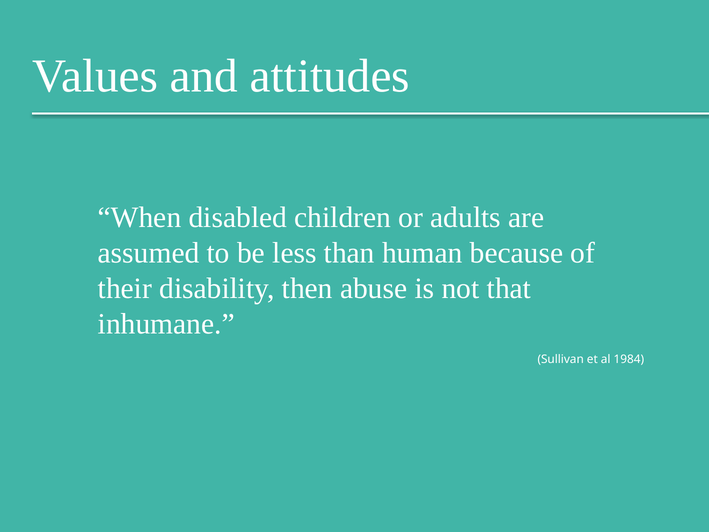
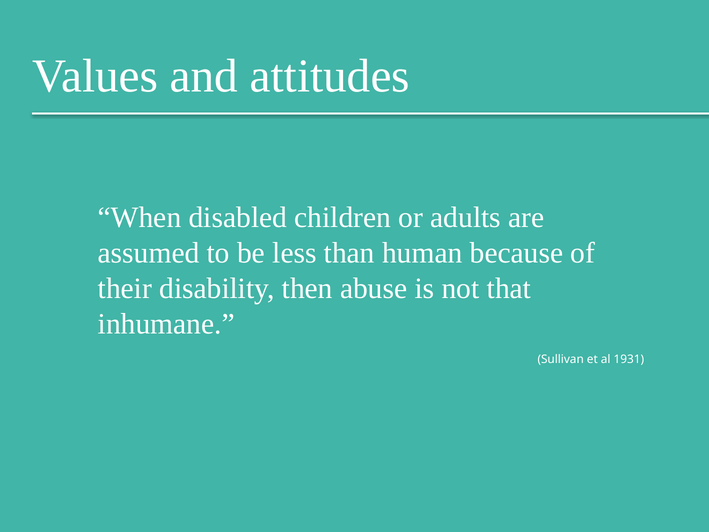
1984: 1984 -> 1931
